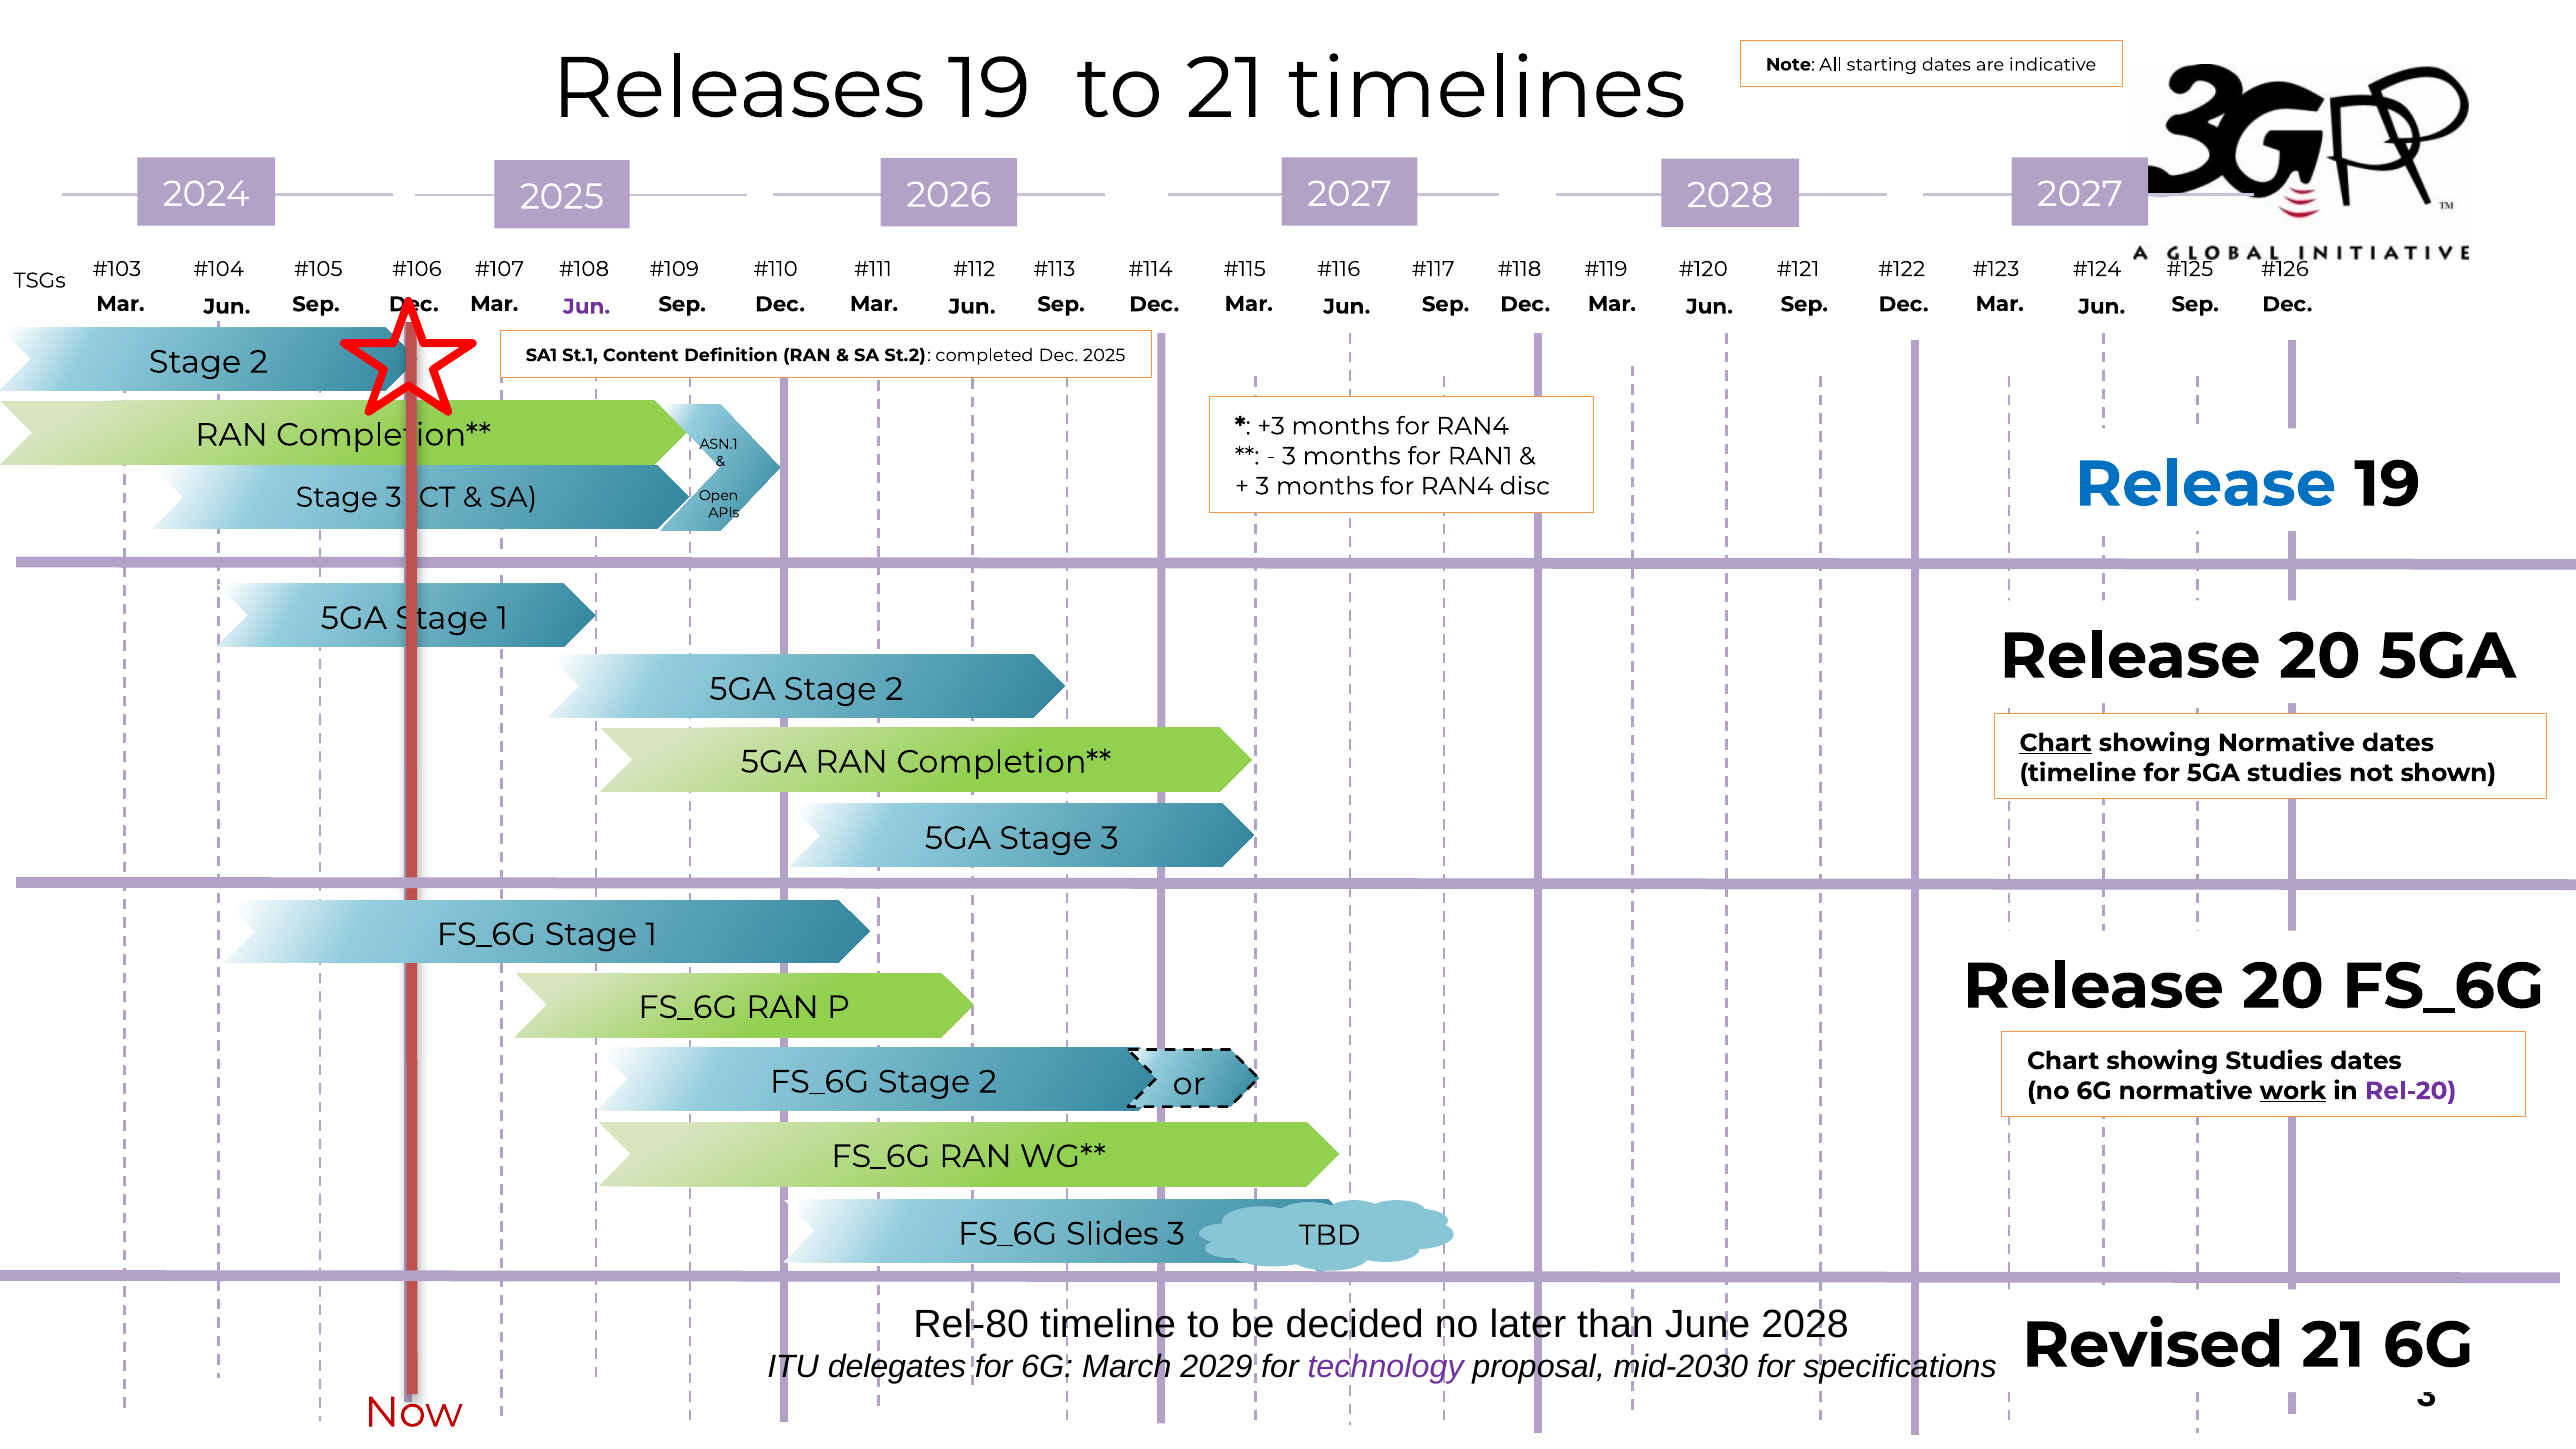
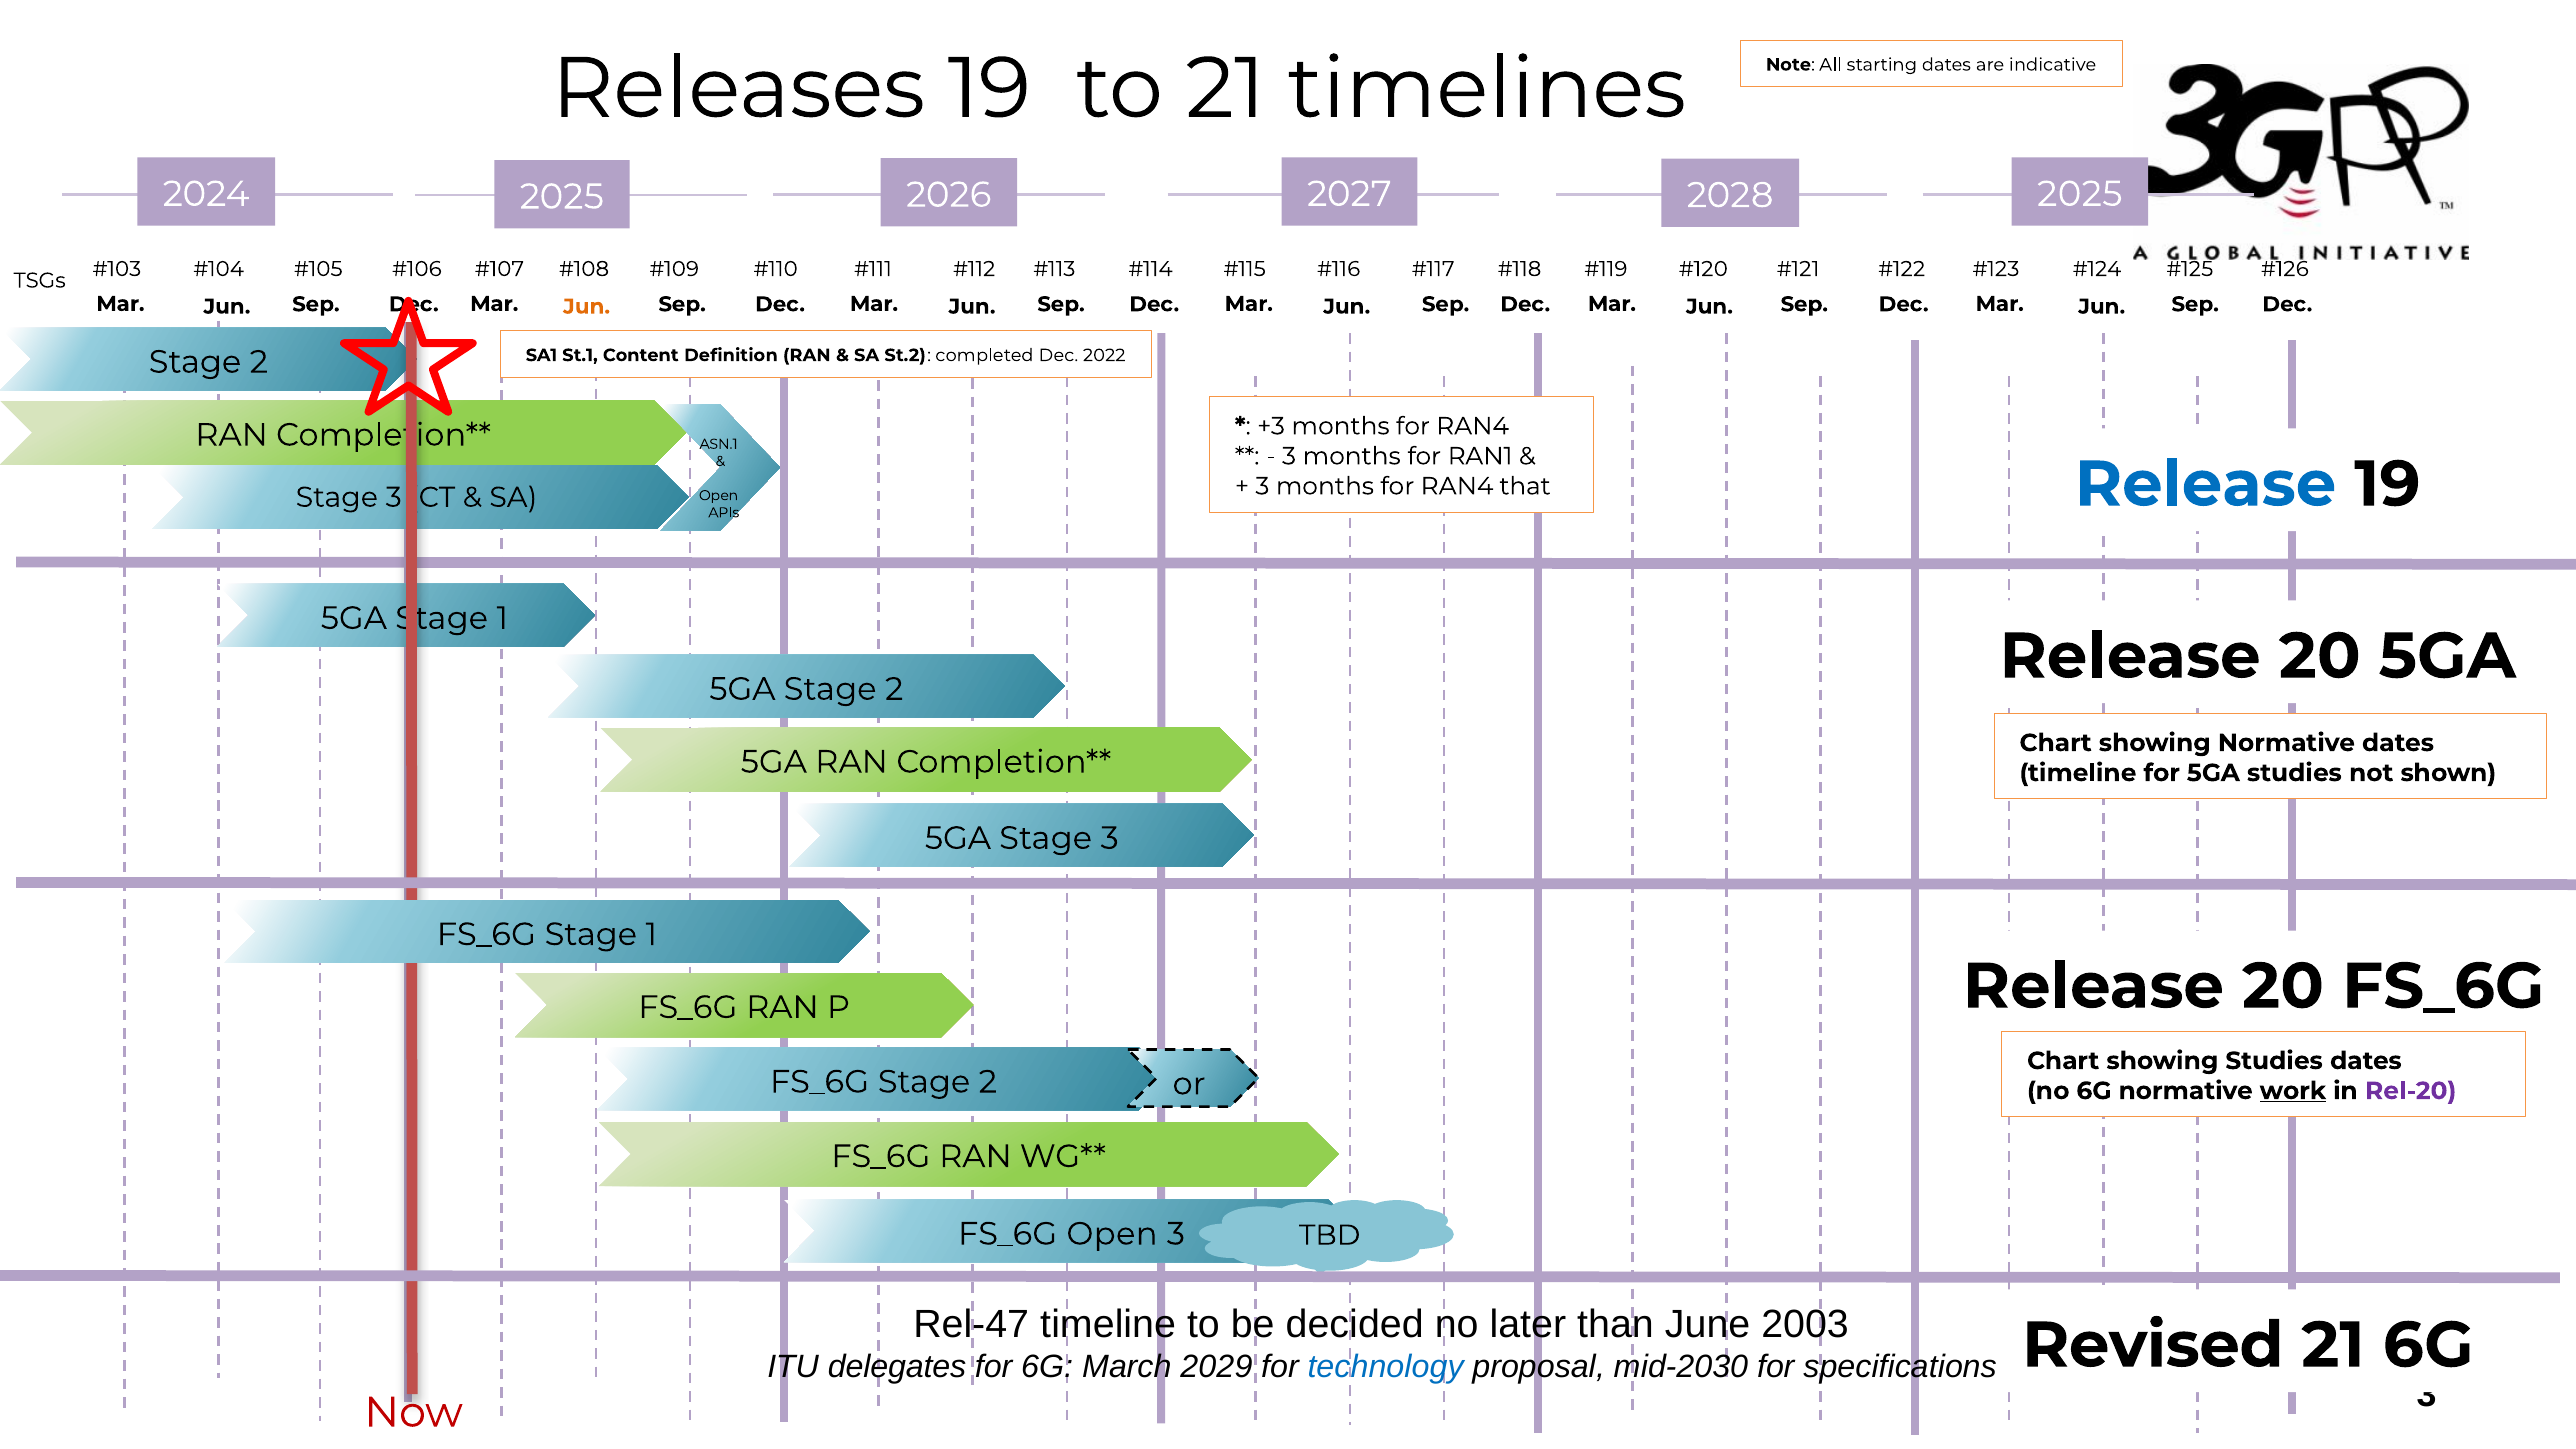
2027 2027: 2027 -> 2025
Jun at (587, 306) colour: purple -> orange
Dec 2025: 2025 -> 2022
disc: disc -> that
Chart at (2056, 743) underline: present -> none
FS_6G Slides: Slides -> Open
Rel-80: Rel-80 -> Rel-47
June 2028: 2028 -> 2003
technology colour: purple -> blue
